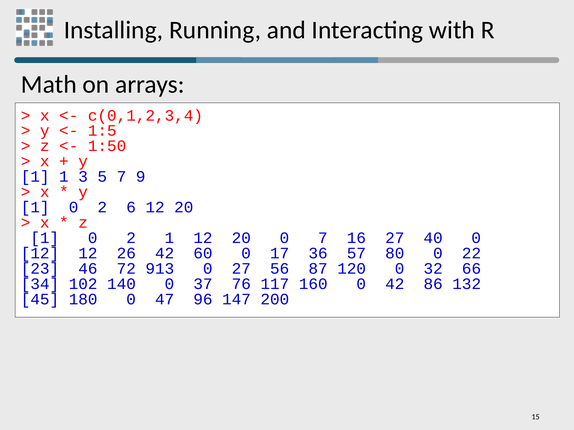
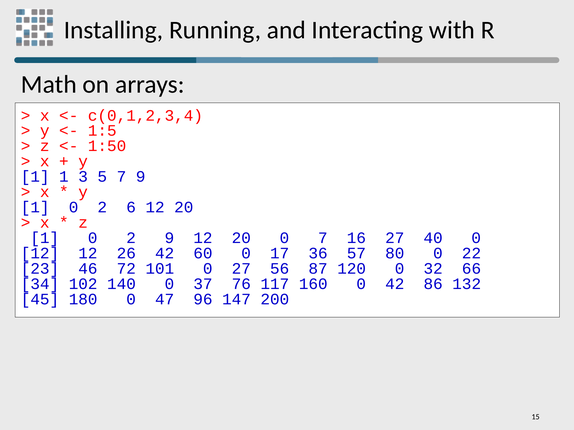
2 1: 1 -> 9
913: 913 -> 101
